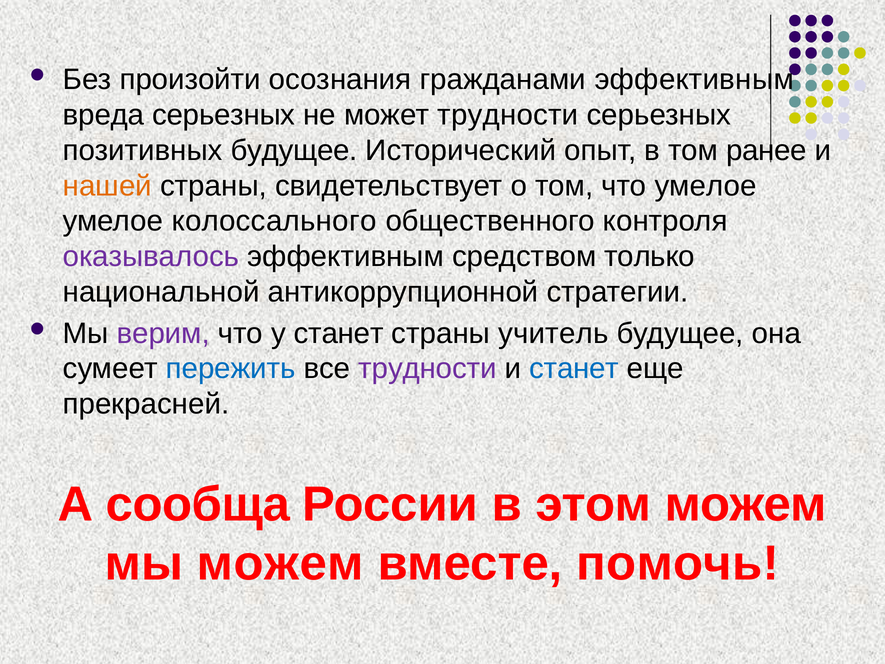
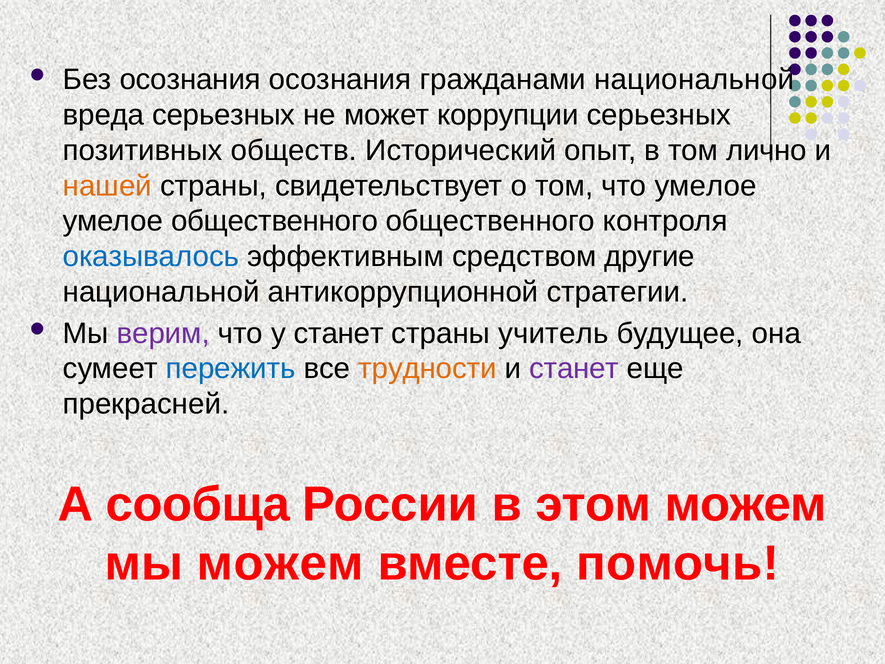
Без произойти: произойти -> осознания
гражданами эффективным: эффективным -> национальной
может трудности: трудности -> коррупции
позитивных будущее: будущее -> обществ
ранее: ранее -> лично
умелое колоссального: колоссального -> общественного
оказывалось colour: purple -> blue
только: только -> другие
трудности at (428, 369) colour: purple -> orange
станет at (574, 369) colour: blue -> purple
